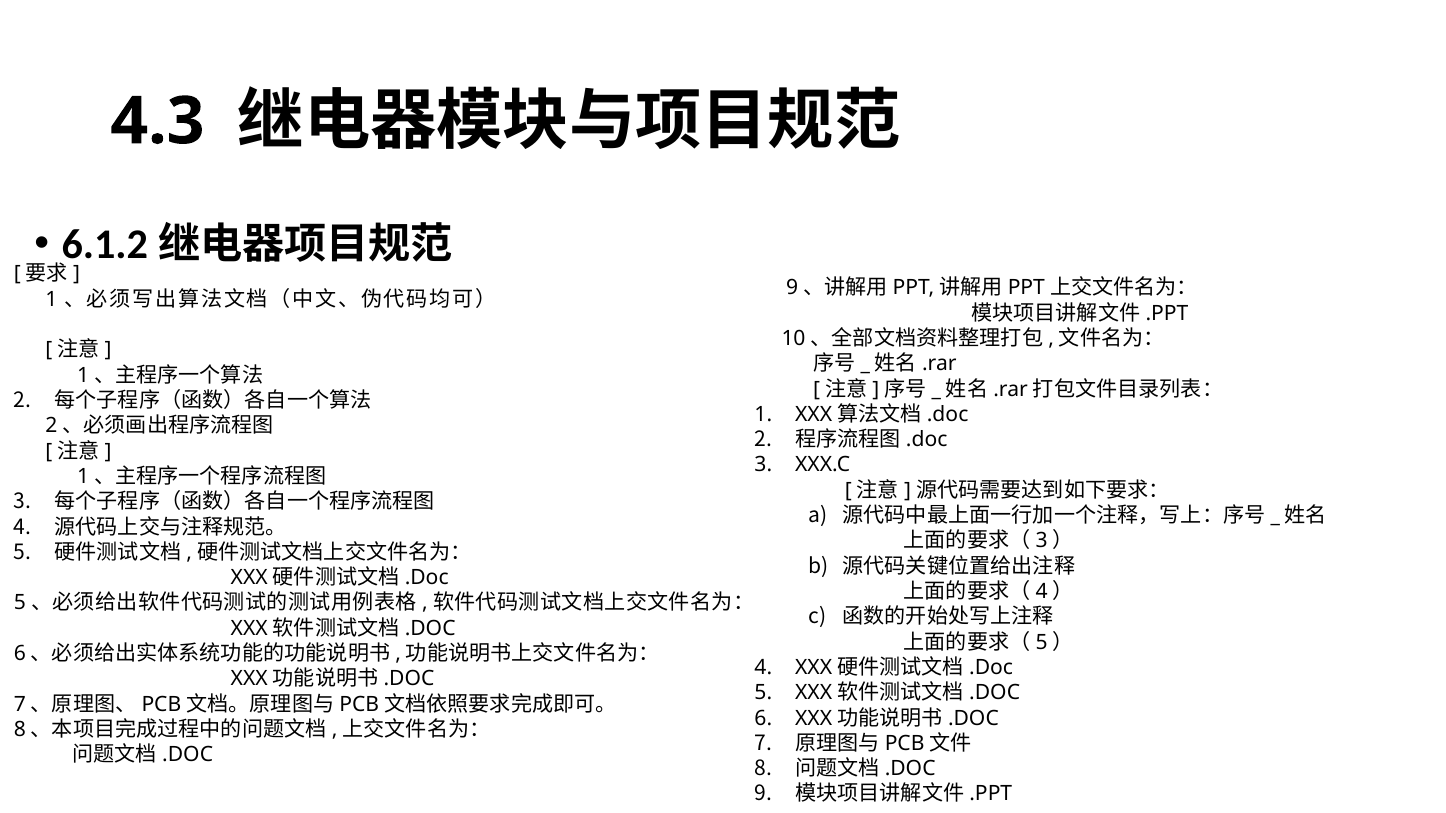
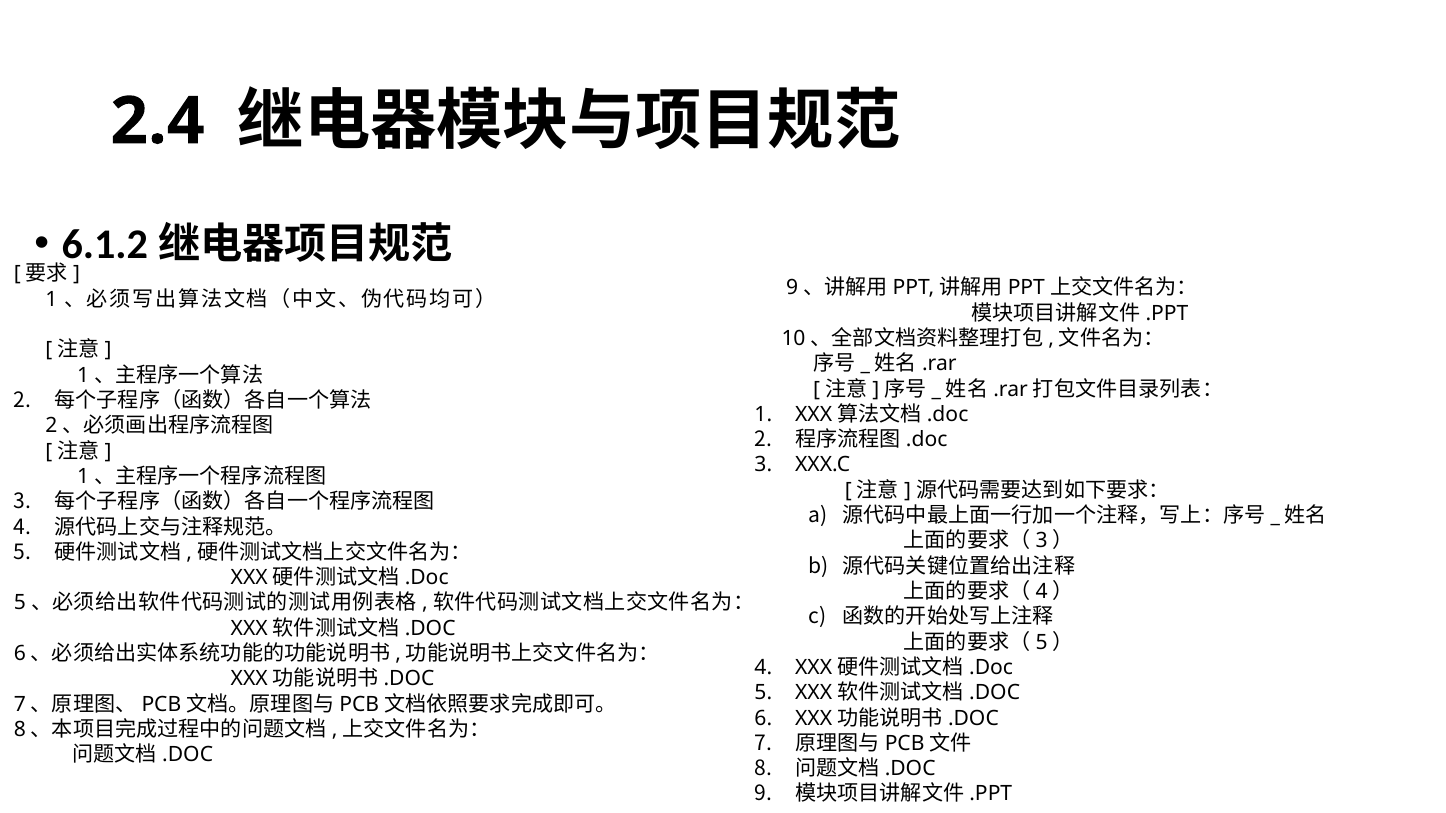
4.3: 4.3 -> 2.4
